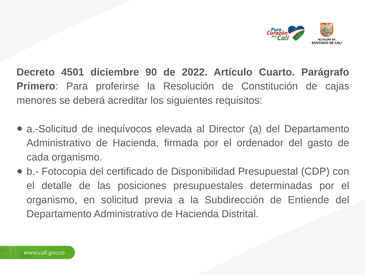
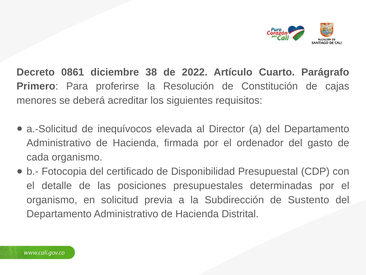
4501: 4501 -> 0861
90: 90 -> 38
Entiende: Entiende -> Sustento
